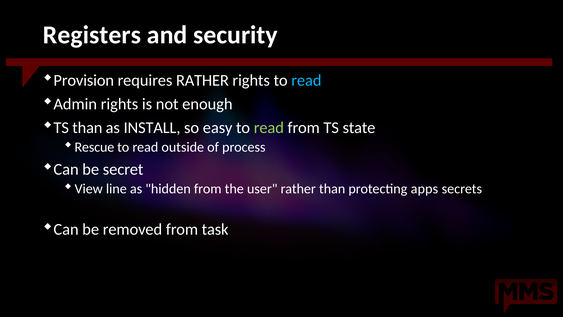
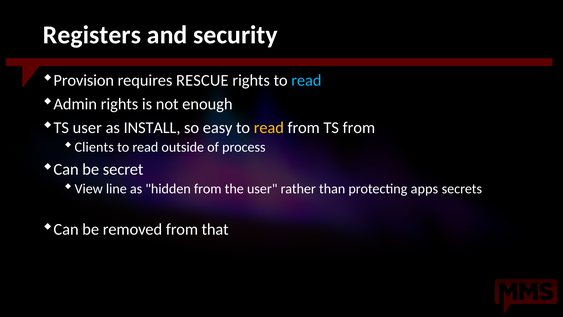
requires RATHER: RATHER -> RESCUE
TS than: than -> user
read at (269, 128) colour: light green -> yellow
TS state: state -> from
Rescue: Rescue -> Clients
task: task -> that
